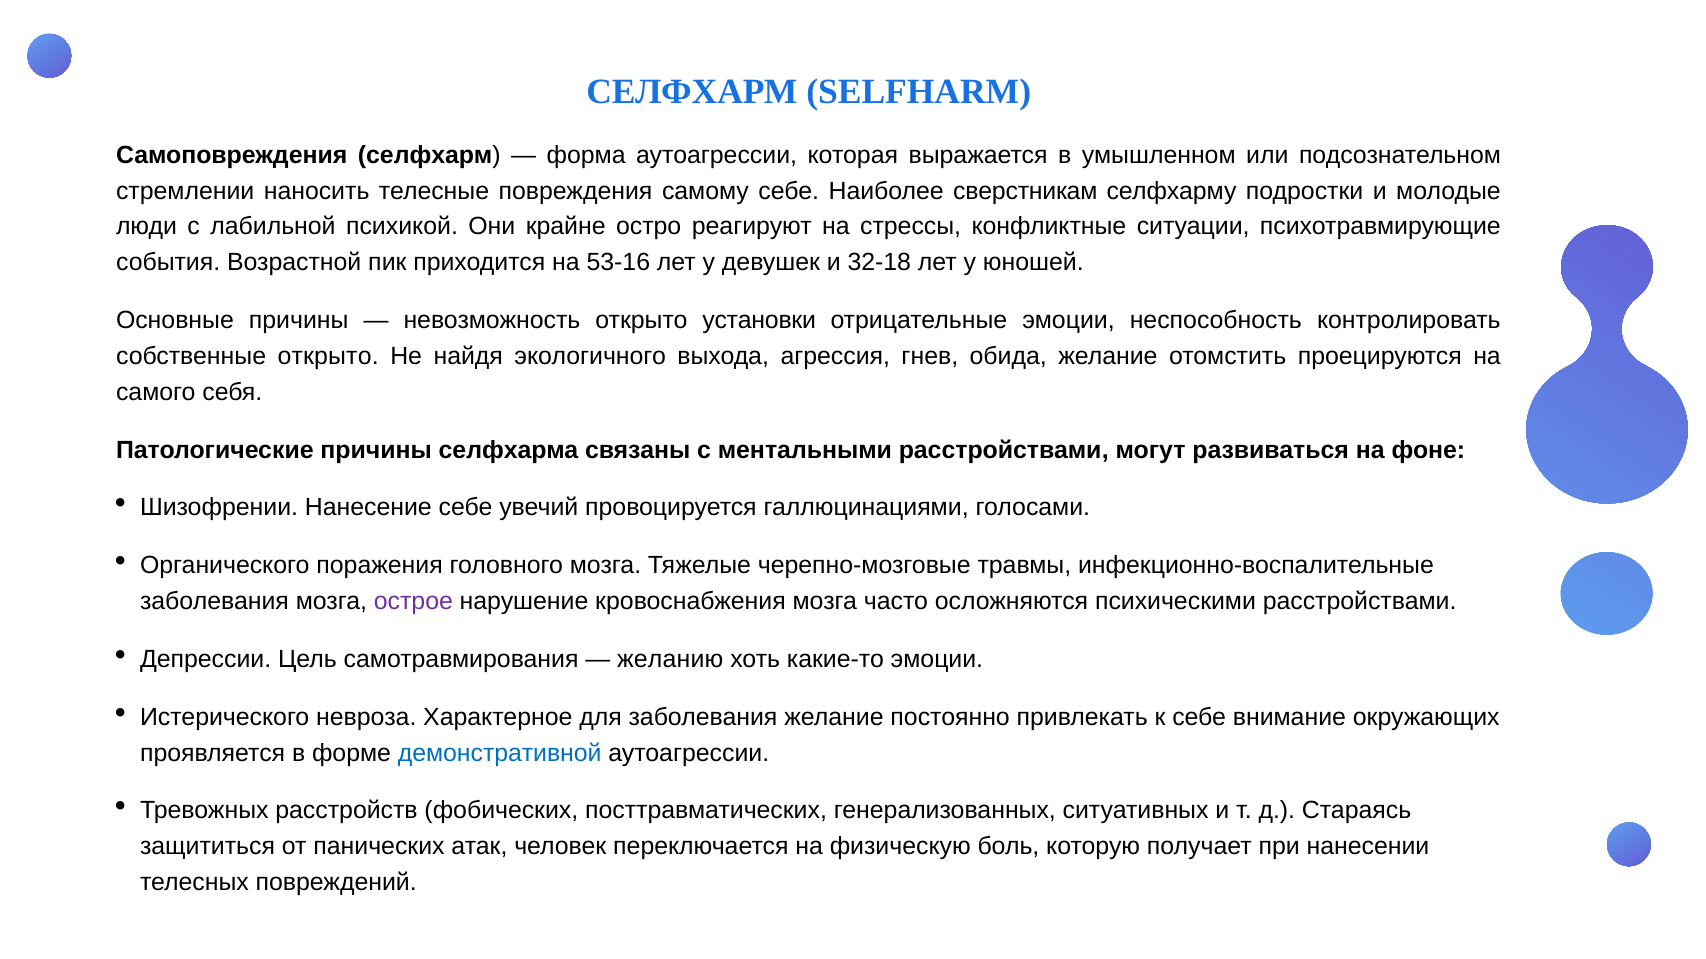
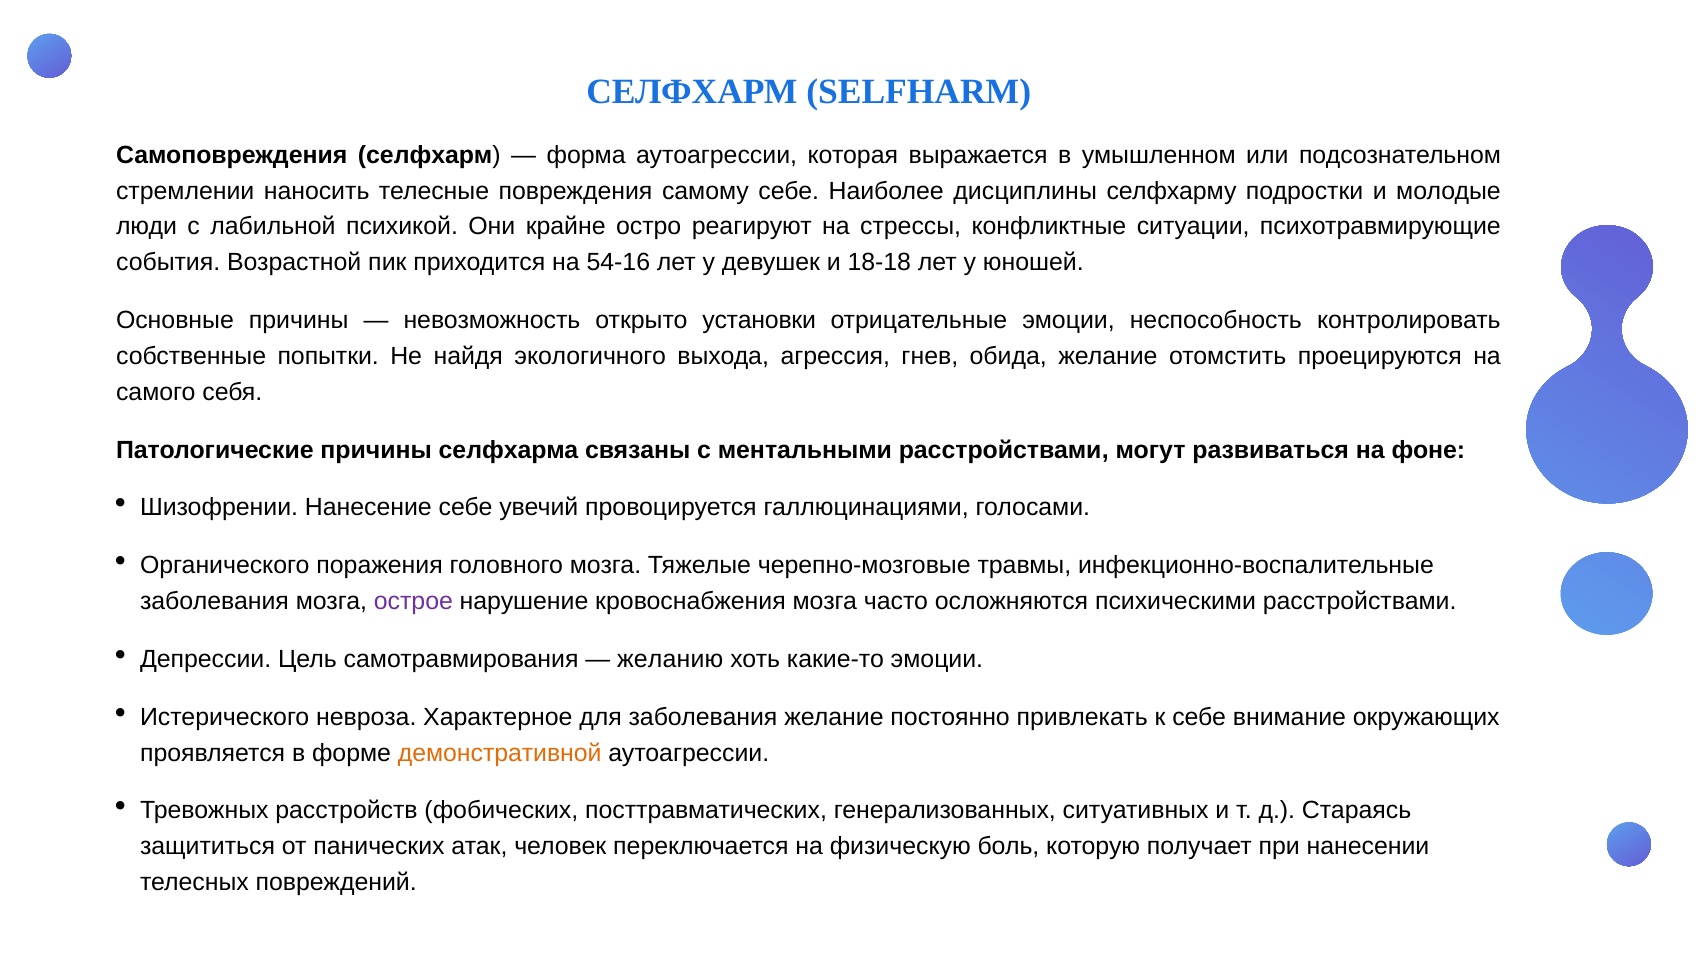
сверстникам: сверстникам -> дисциплины
53-16: 53-16 -> 54-16
32-18: 32-18 -> 18-18
собственные открыто: открыто -> попытки
демонстративной colour: blue -> orange
